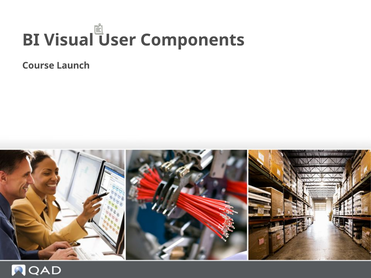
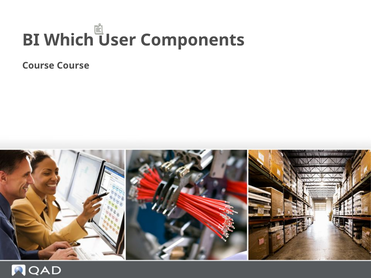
Visual: Visual -> Which
Course Launch: Launch -> Course
